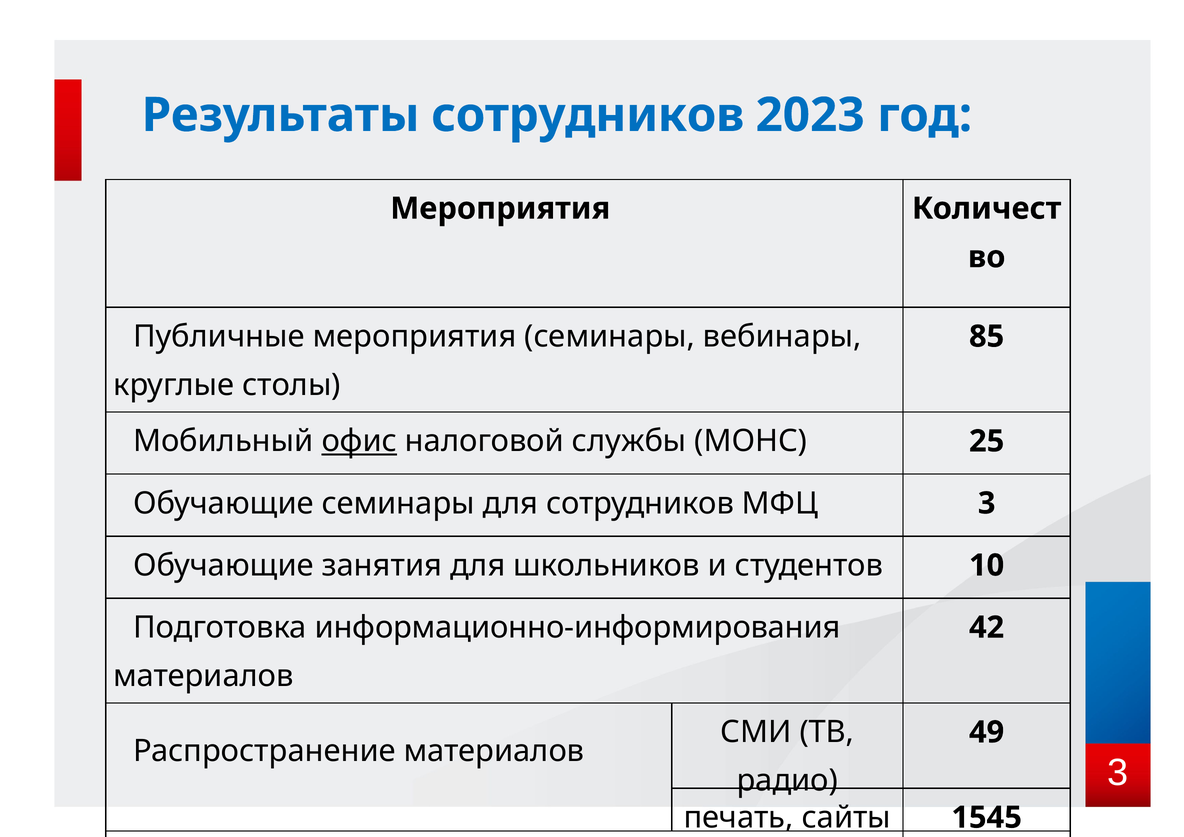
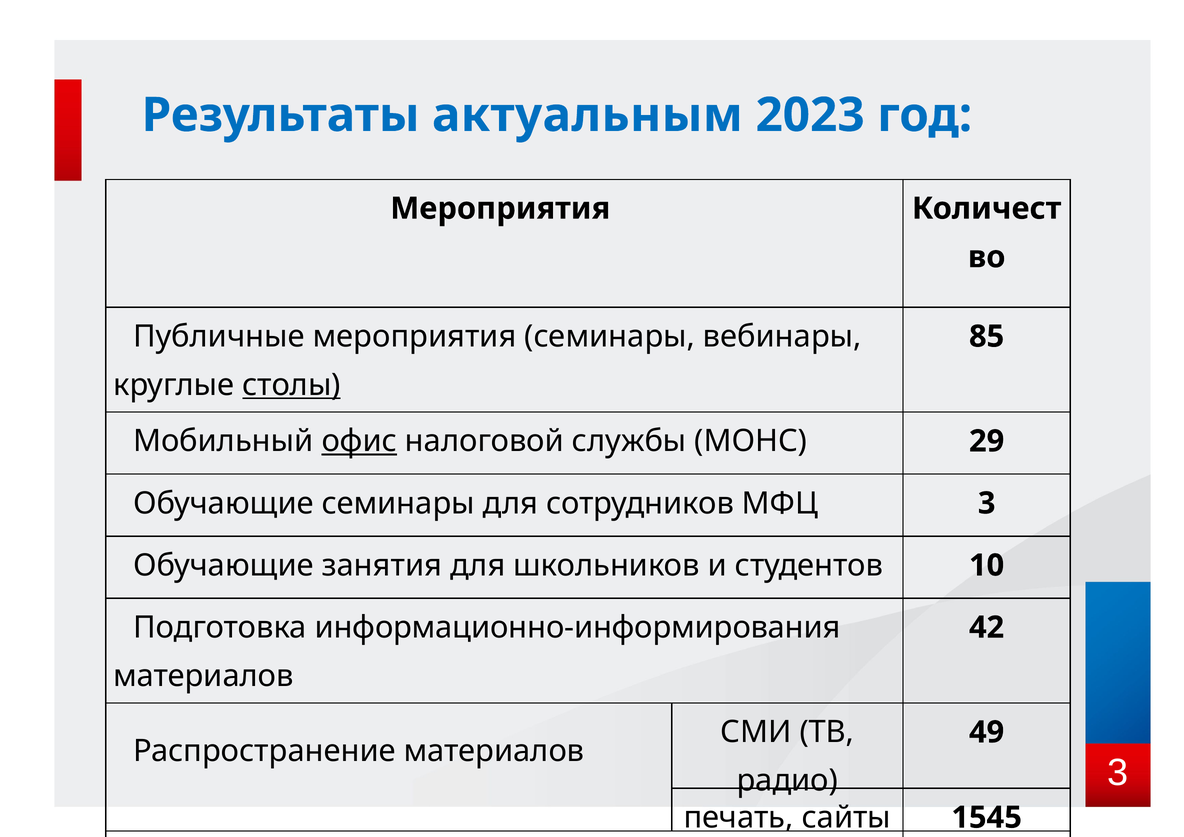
Результаты сотрудников: сотрудников -> актуальным
столы underline: none -> present
25: 25 -> 29
